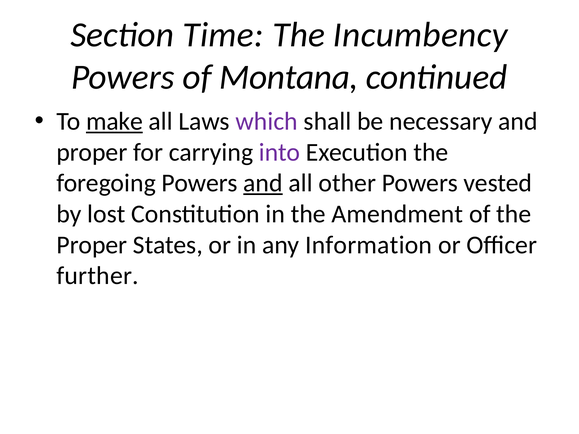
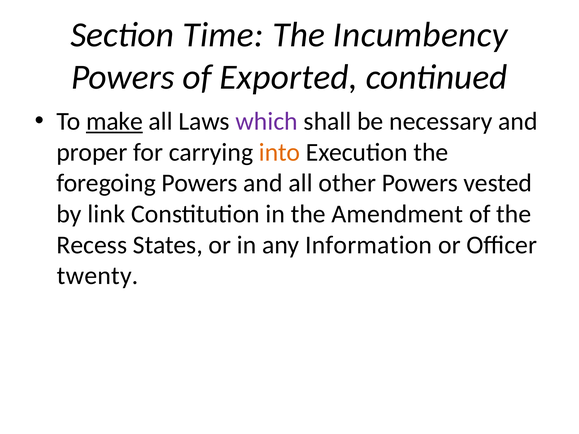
Montana: Montana -> Exported
into colour: purple -> orange
and at (263, 183) underline: present -> none
lost: lost -> link
Proper at (92, 245): Proper -> Recess
further: further -> twenty
